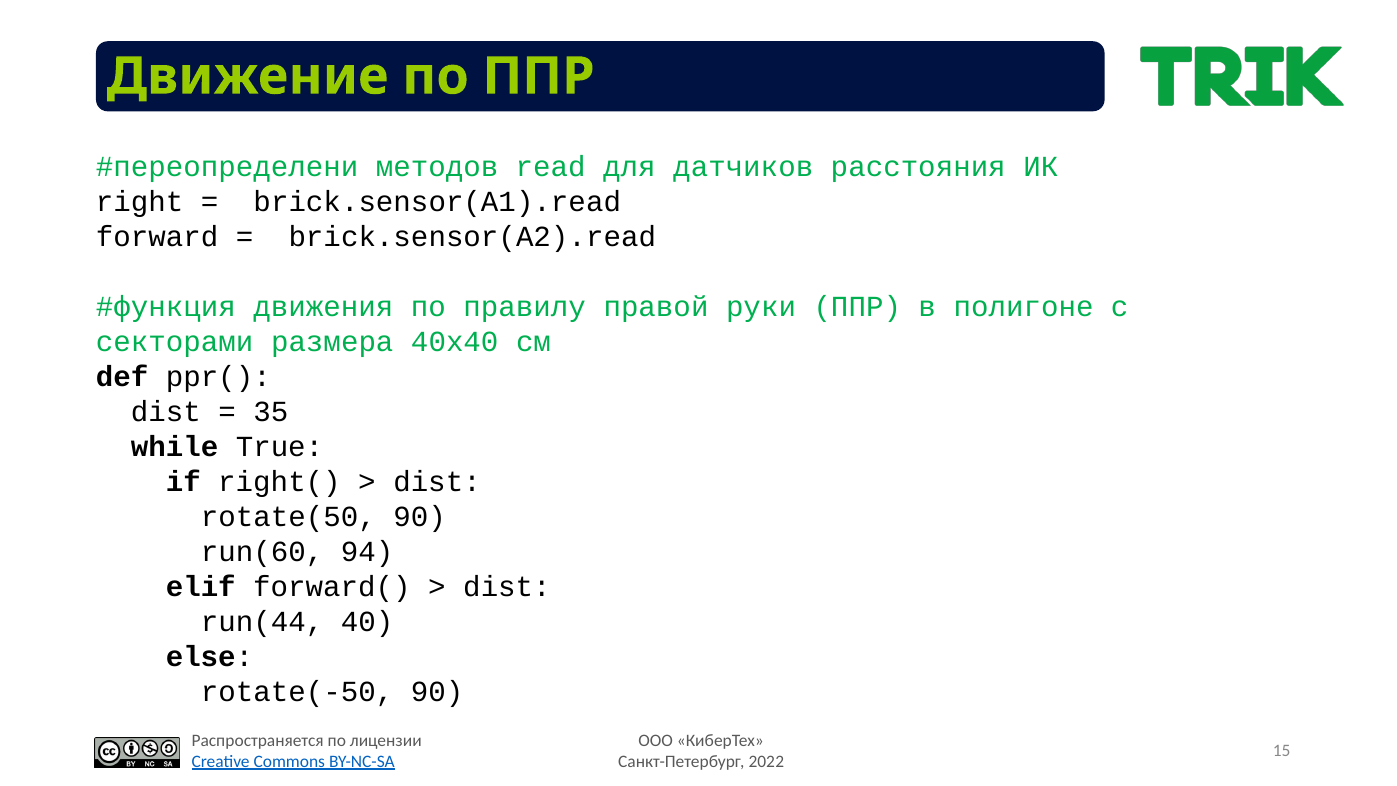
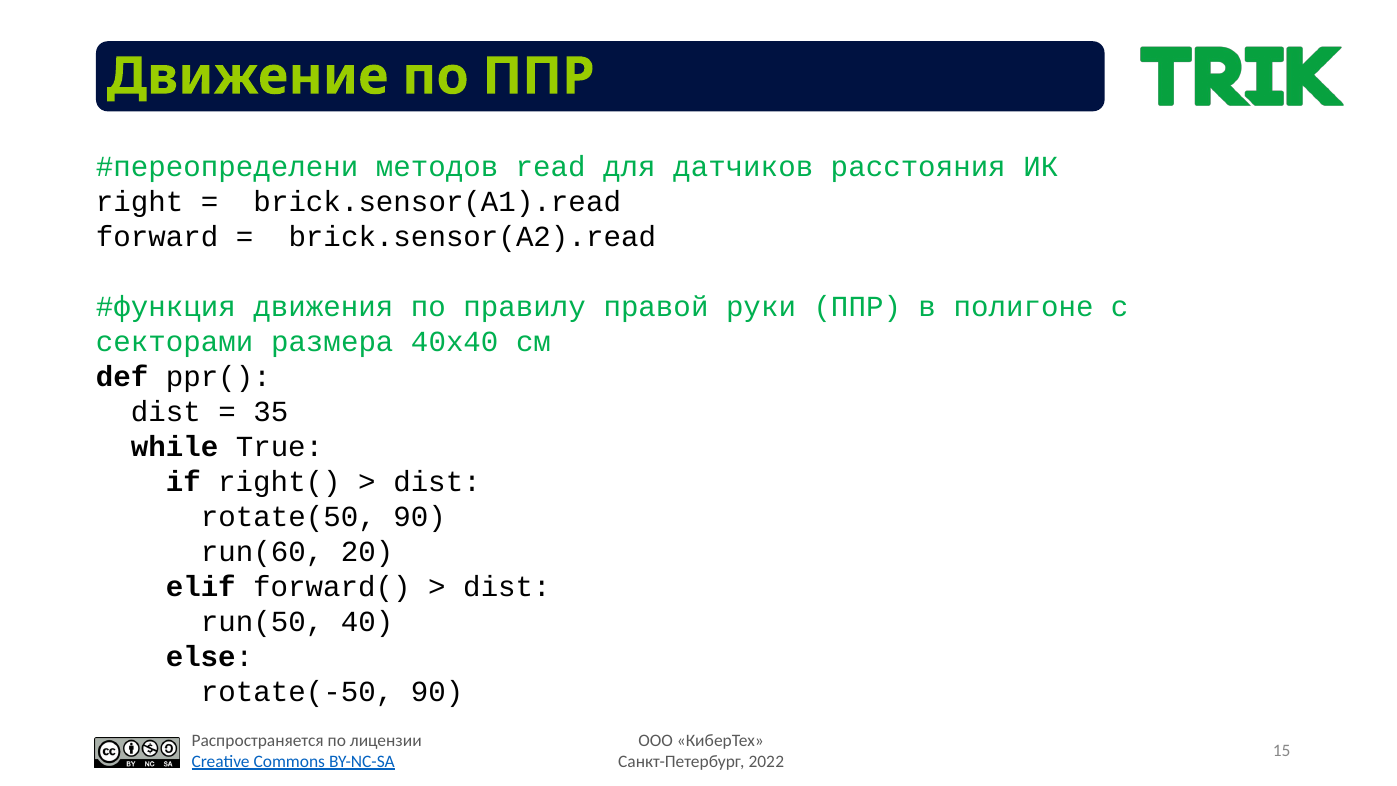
94: 94 -> 20
run(44: run(44 -> run(50
